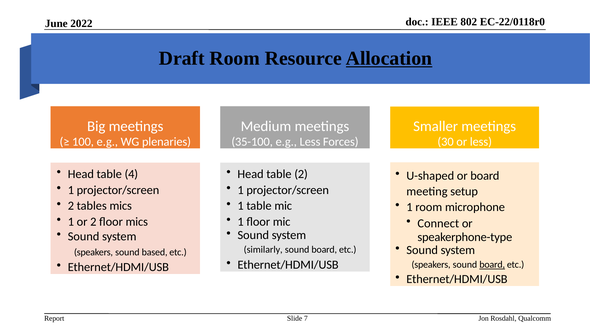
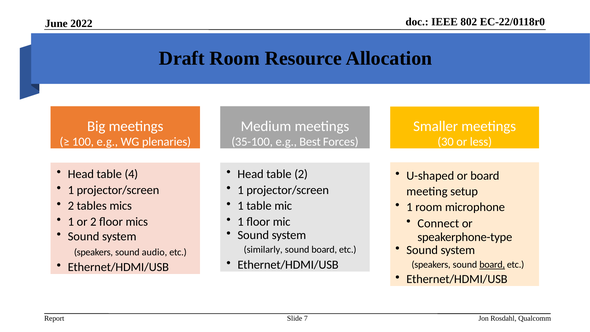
Allocation underline: present -> none
e.g Less: Less -> Best
based: based -> audio
